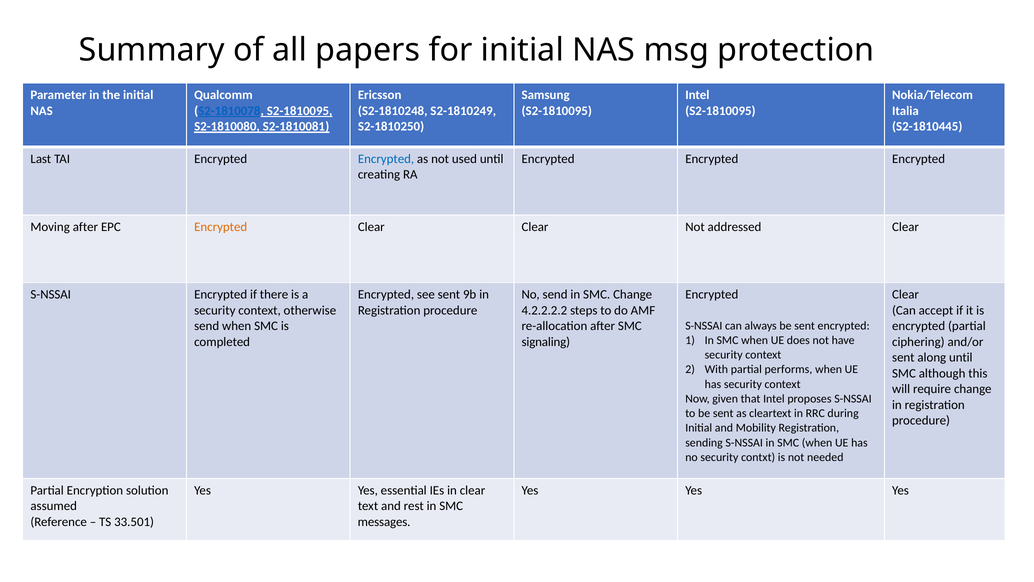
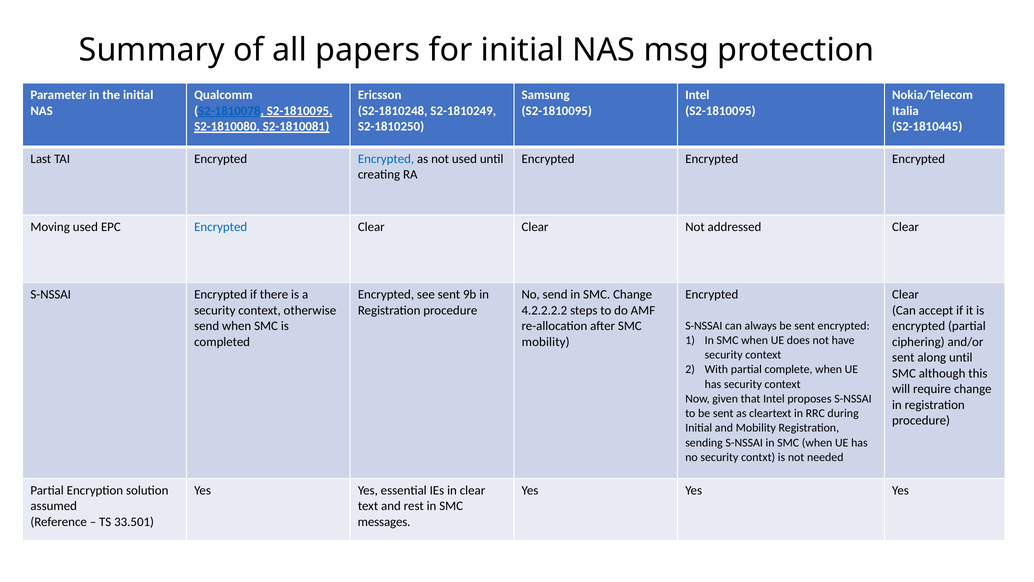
Moving after: after -> used
Encrypted at (221, 227) colour: orange -> blue
signaling at (546, 342): signaling -> mobility
performs: performs -> complete
